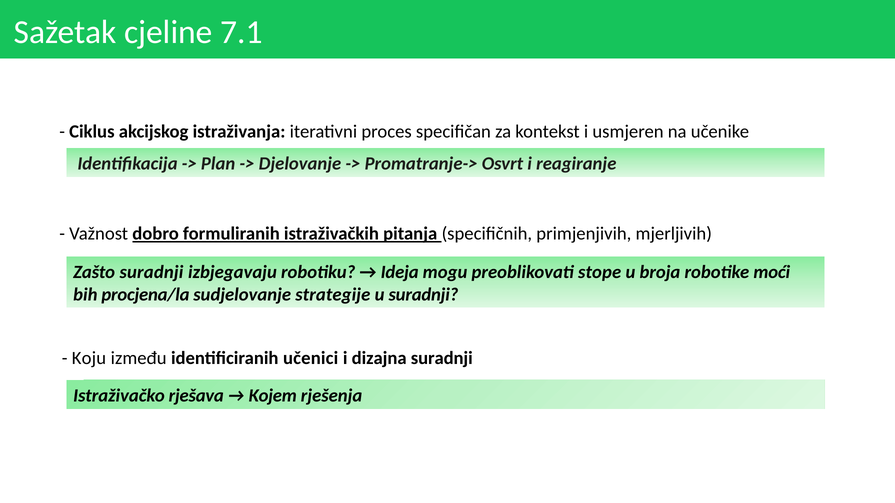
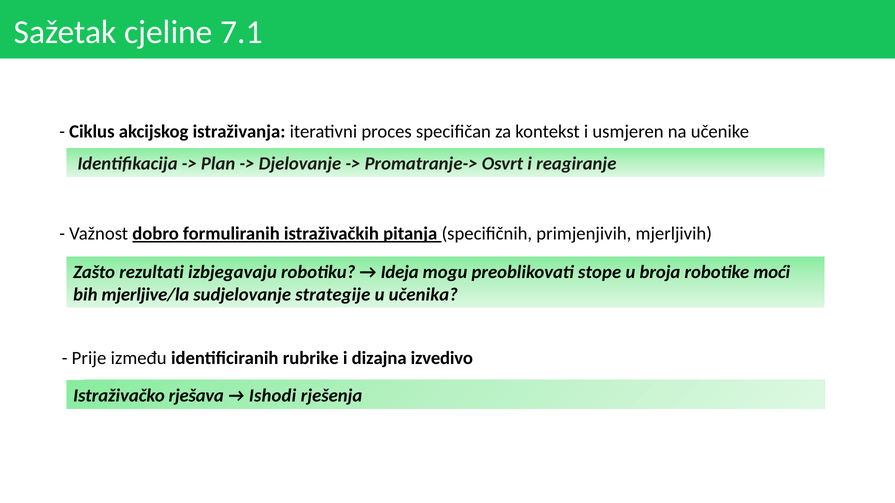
Zašto suradnji: suradnji -> rezultati
procjena/la: procjena/la -> mjerljive/la
u suradnji: suradnji -> učenika
Koju: Koju -> Prije
učenici: učenici -> rubrike
dizajna suradnji: suradnji -> izvedivo
Kojem: Kojem -> Ishodi
